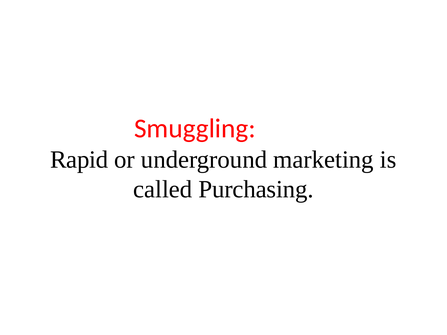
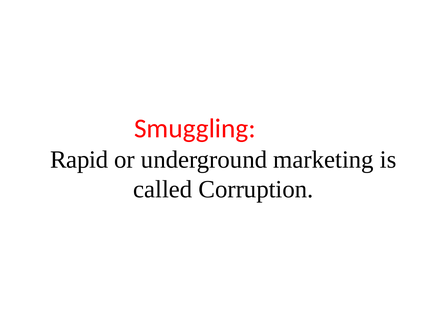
Purchasing: Purchasing -> Corruption
